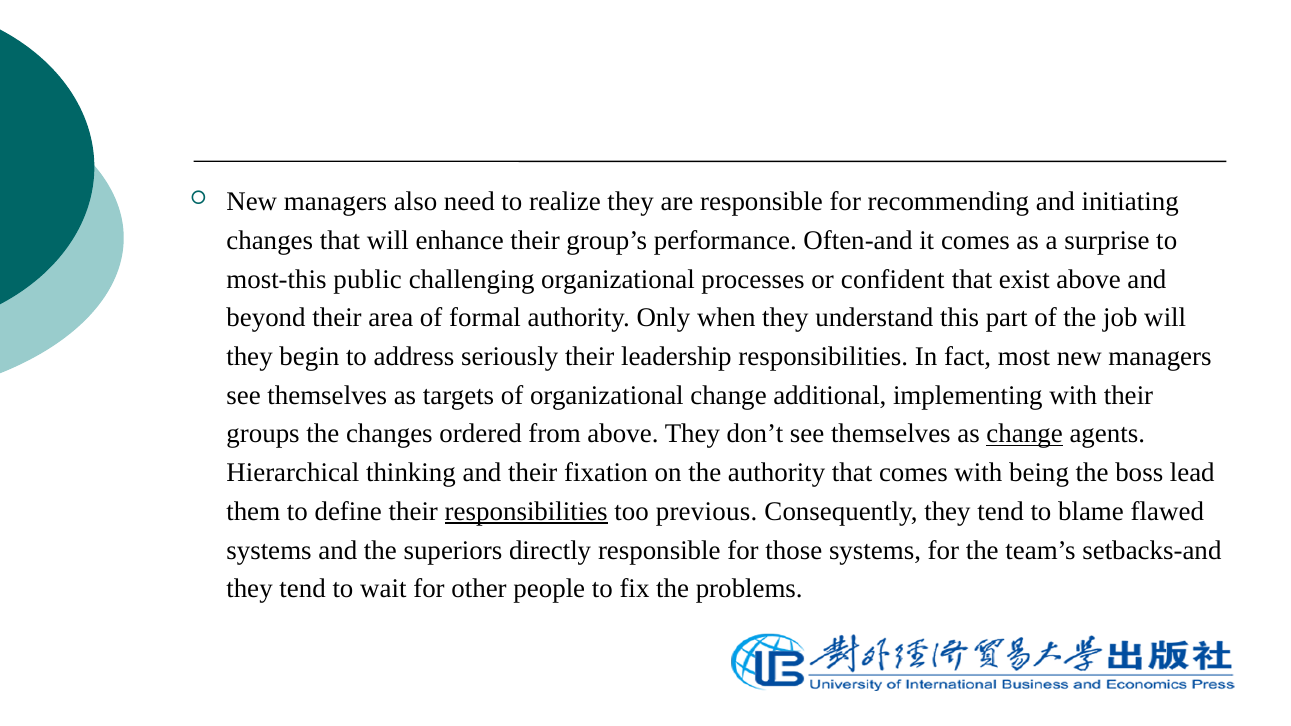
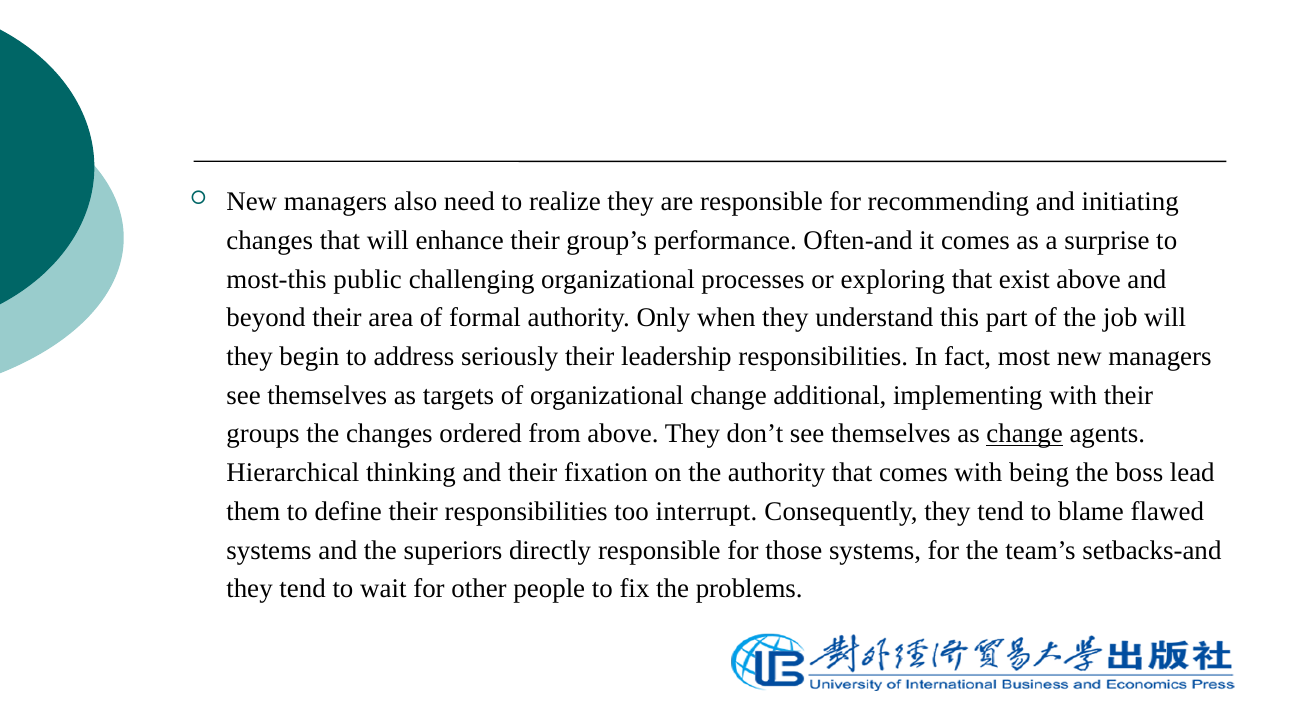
confident: confident -> exploring
responsibilities at (526, 512) underline: present -> none
previous: previous -> interrupt
